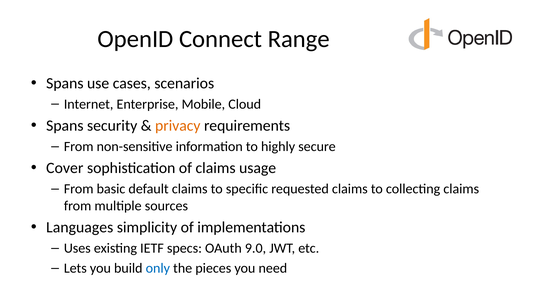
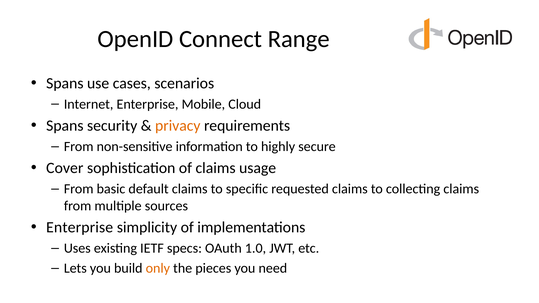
Languages at (80, 228): Languages -> Enterprise
9.0: 9.0 -> 1.0
only colour: blue -> orange
